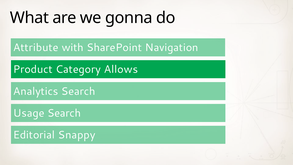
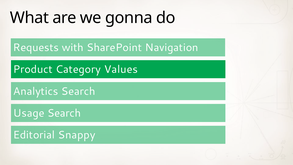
Attribute: Attribute -> Requests
Allows: Allows -> Values
